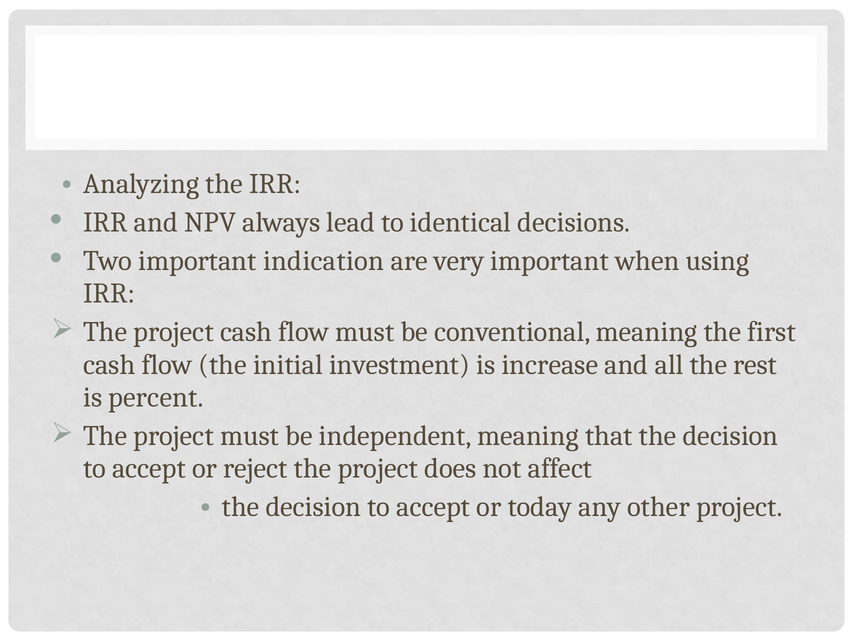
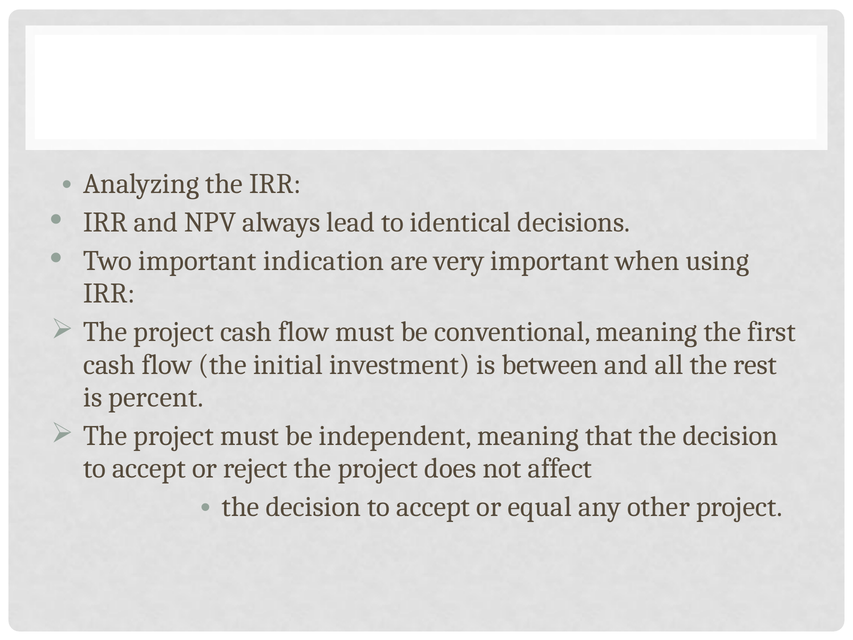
increase: increase -> between
today: today -> equal
